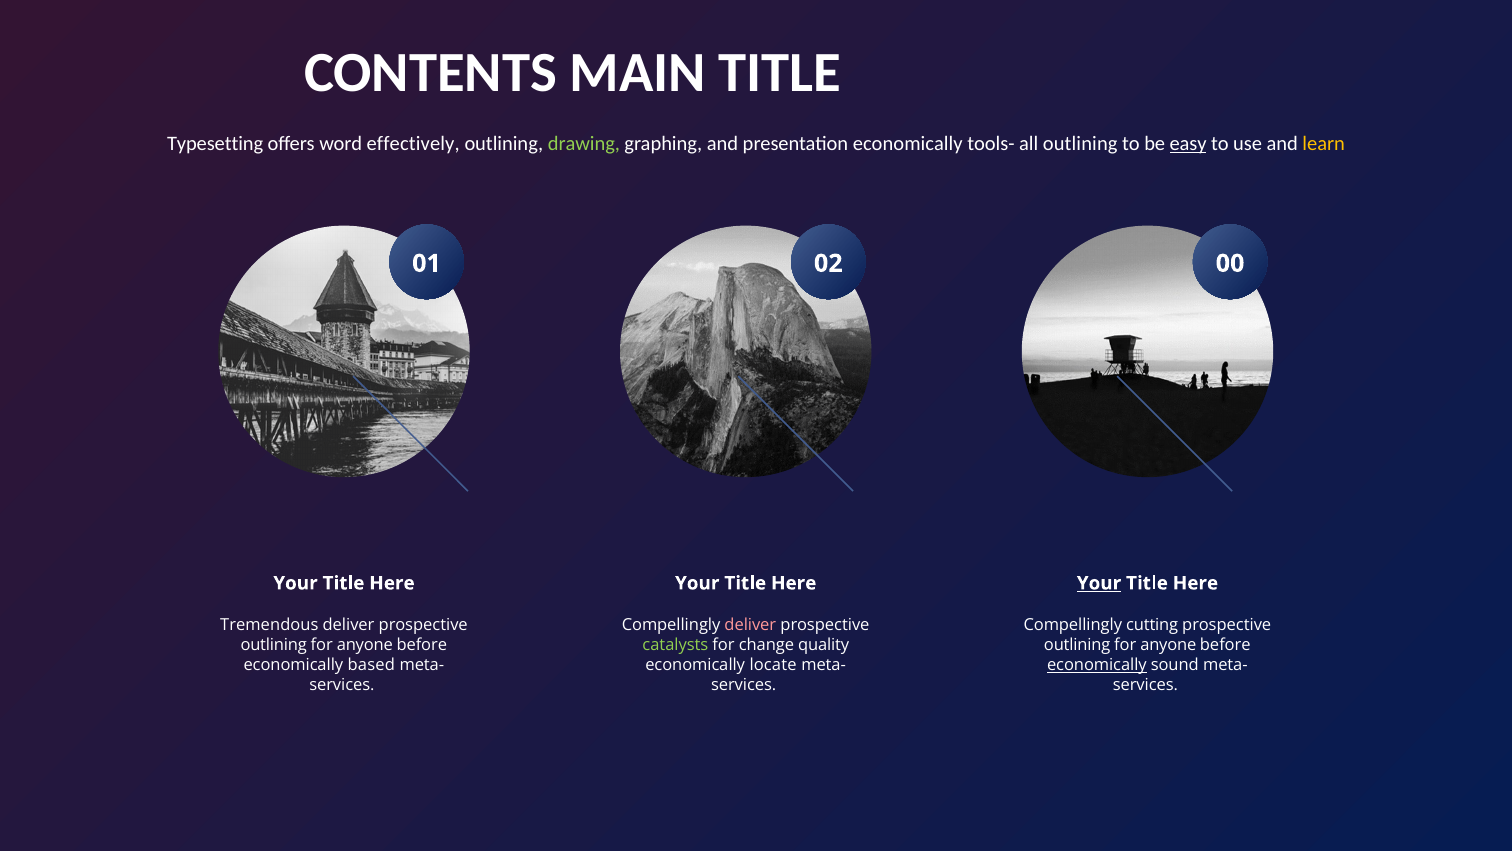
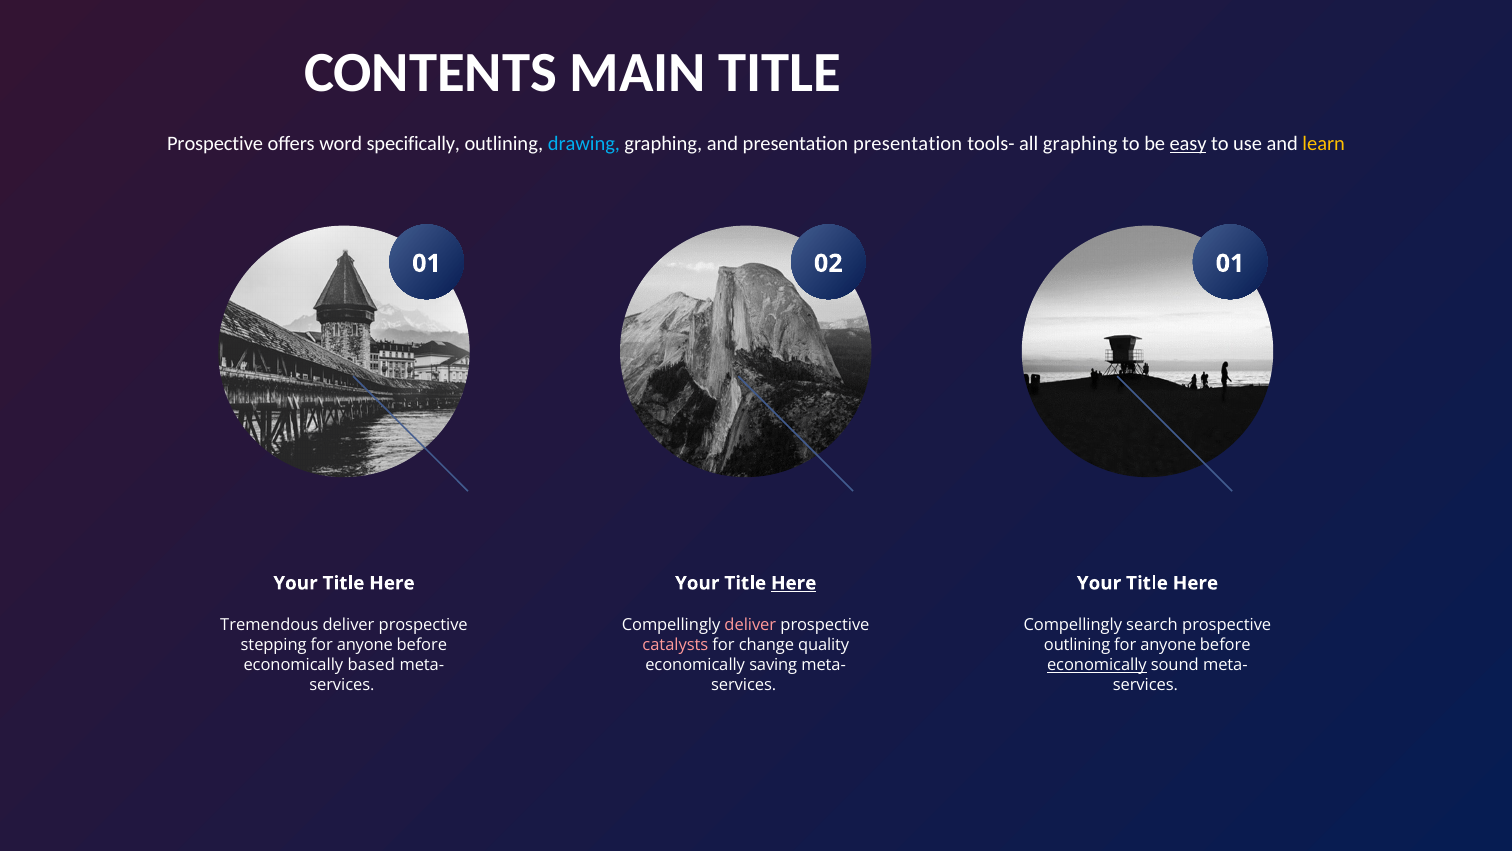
Typesetting at (215, 144): Typesetting -> Prospective
effectively: effectively -> specifically
drawing colour: light green -> light blue
presentation economically: economically -> presentation
all outlining: outlining -> graphing
02 00: 00 -> 01
Here at (794, 583) underline: none -> present
Your at (1099, 583) underline: present -> none
cutting: cutting -> search
outlining at (274, 645): outlining -> stepping
catalysts colour: light green -> pink
locate: locate -> saving
